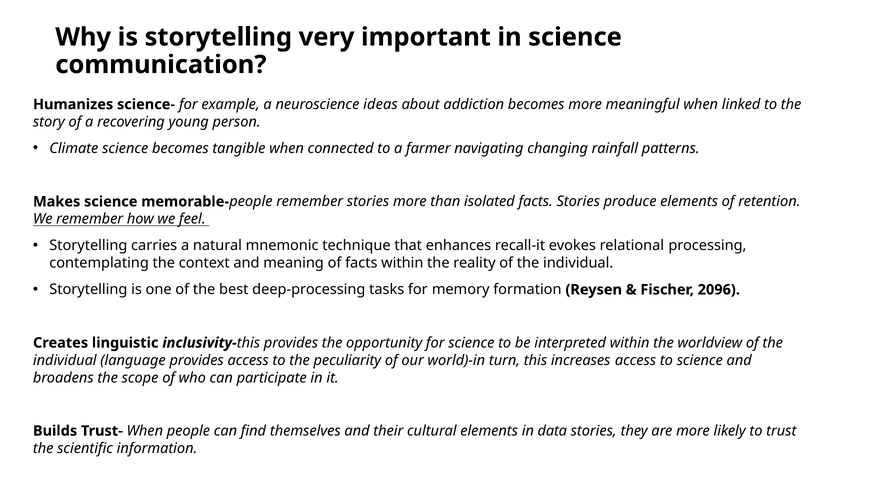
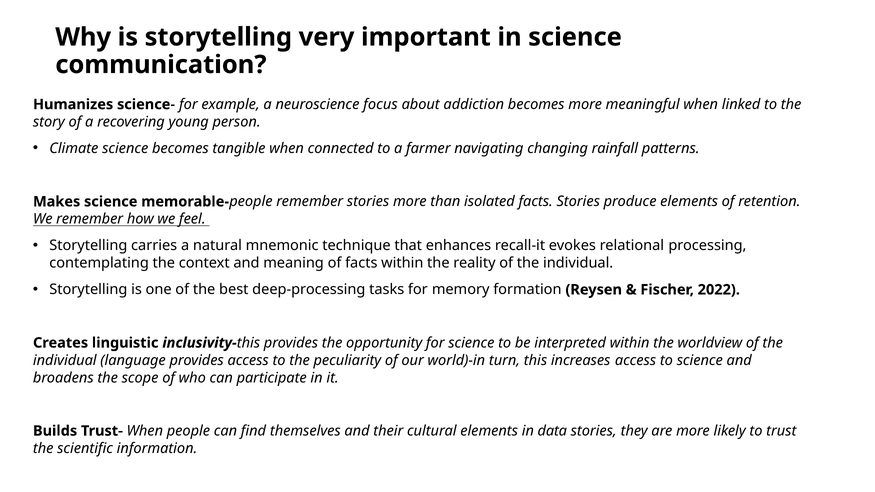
ideas: ideas -> focus
2096: 2096 -> 2022
